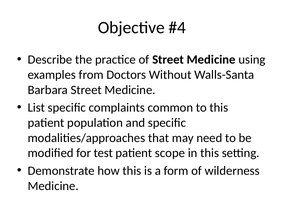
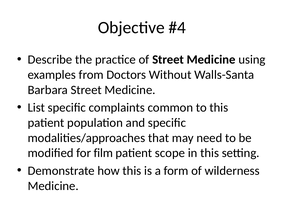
test: test -> film
